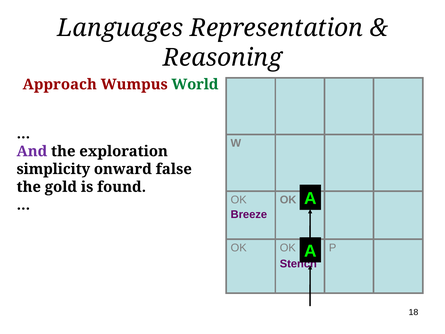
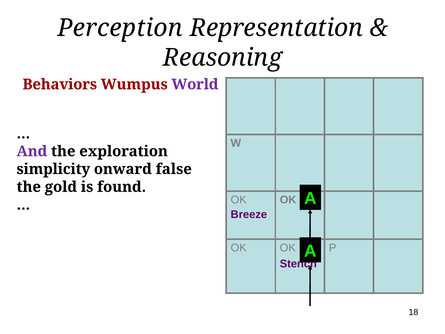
Languages: Languages -> Perception
Approach: Approach -> Behaviors
World colour: green -> purple
